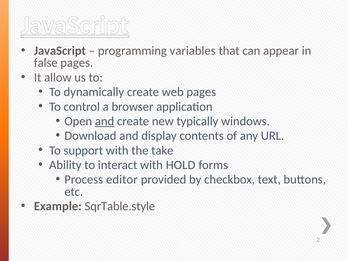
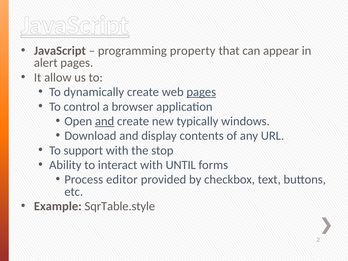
variables: variables -> property
false: false -> alert
pages at (201, 92) underline: none -> present
take: take -> stop
HOLD: HOLD -> UNTIL
